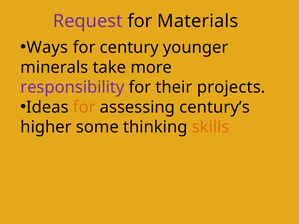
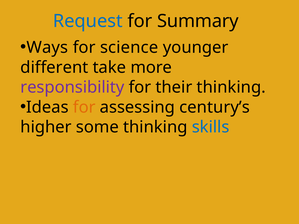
Request colour: purple -> blue
Materials: Materials -> Summary
century: century -> science
minerals: minerals -> different
their projects: projects -> thinking
skills colour: orange -> blue
